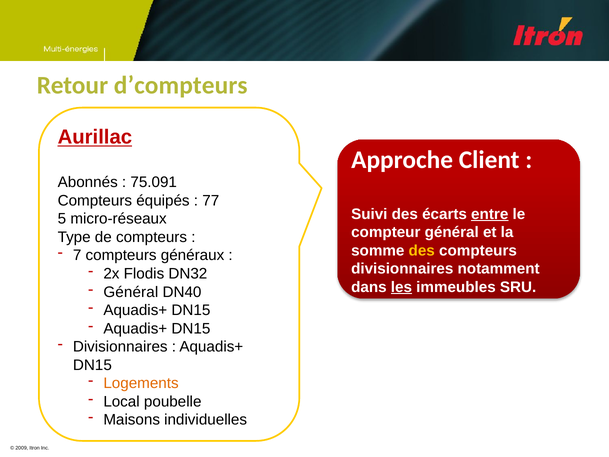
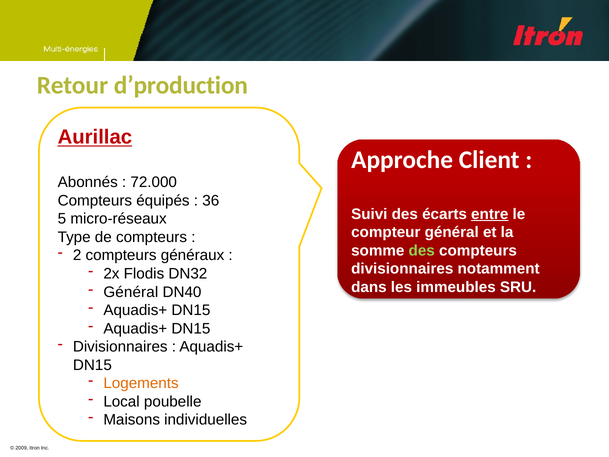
d’compteurs: d’compteurs -> d’production
75.091: 75.091 -> 72.000
77: 77 -> 36
des at (422, 250) colour: yellow -> light green
7: 7 -> 2
les underline: present -> none
